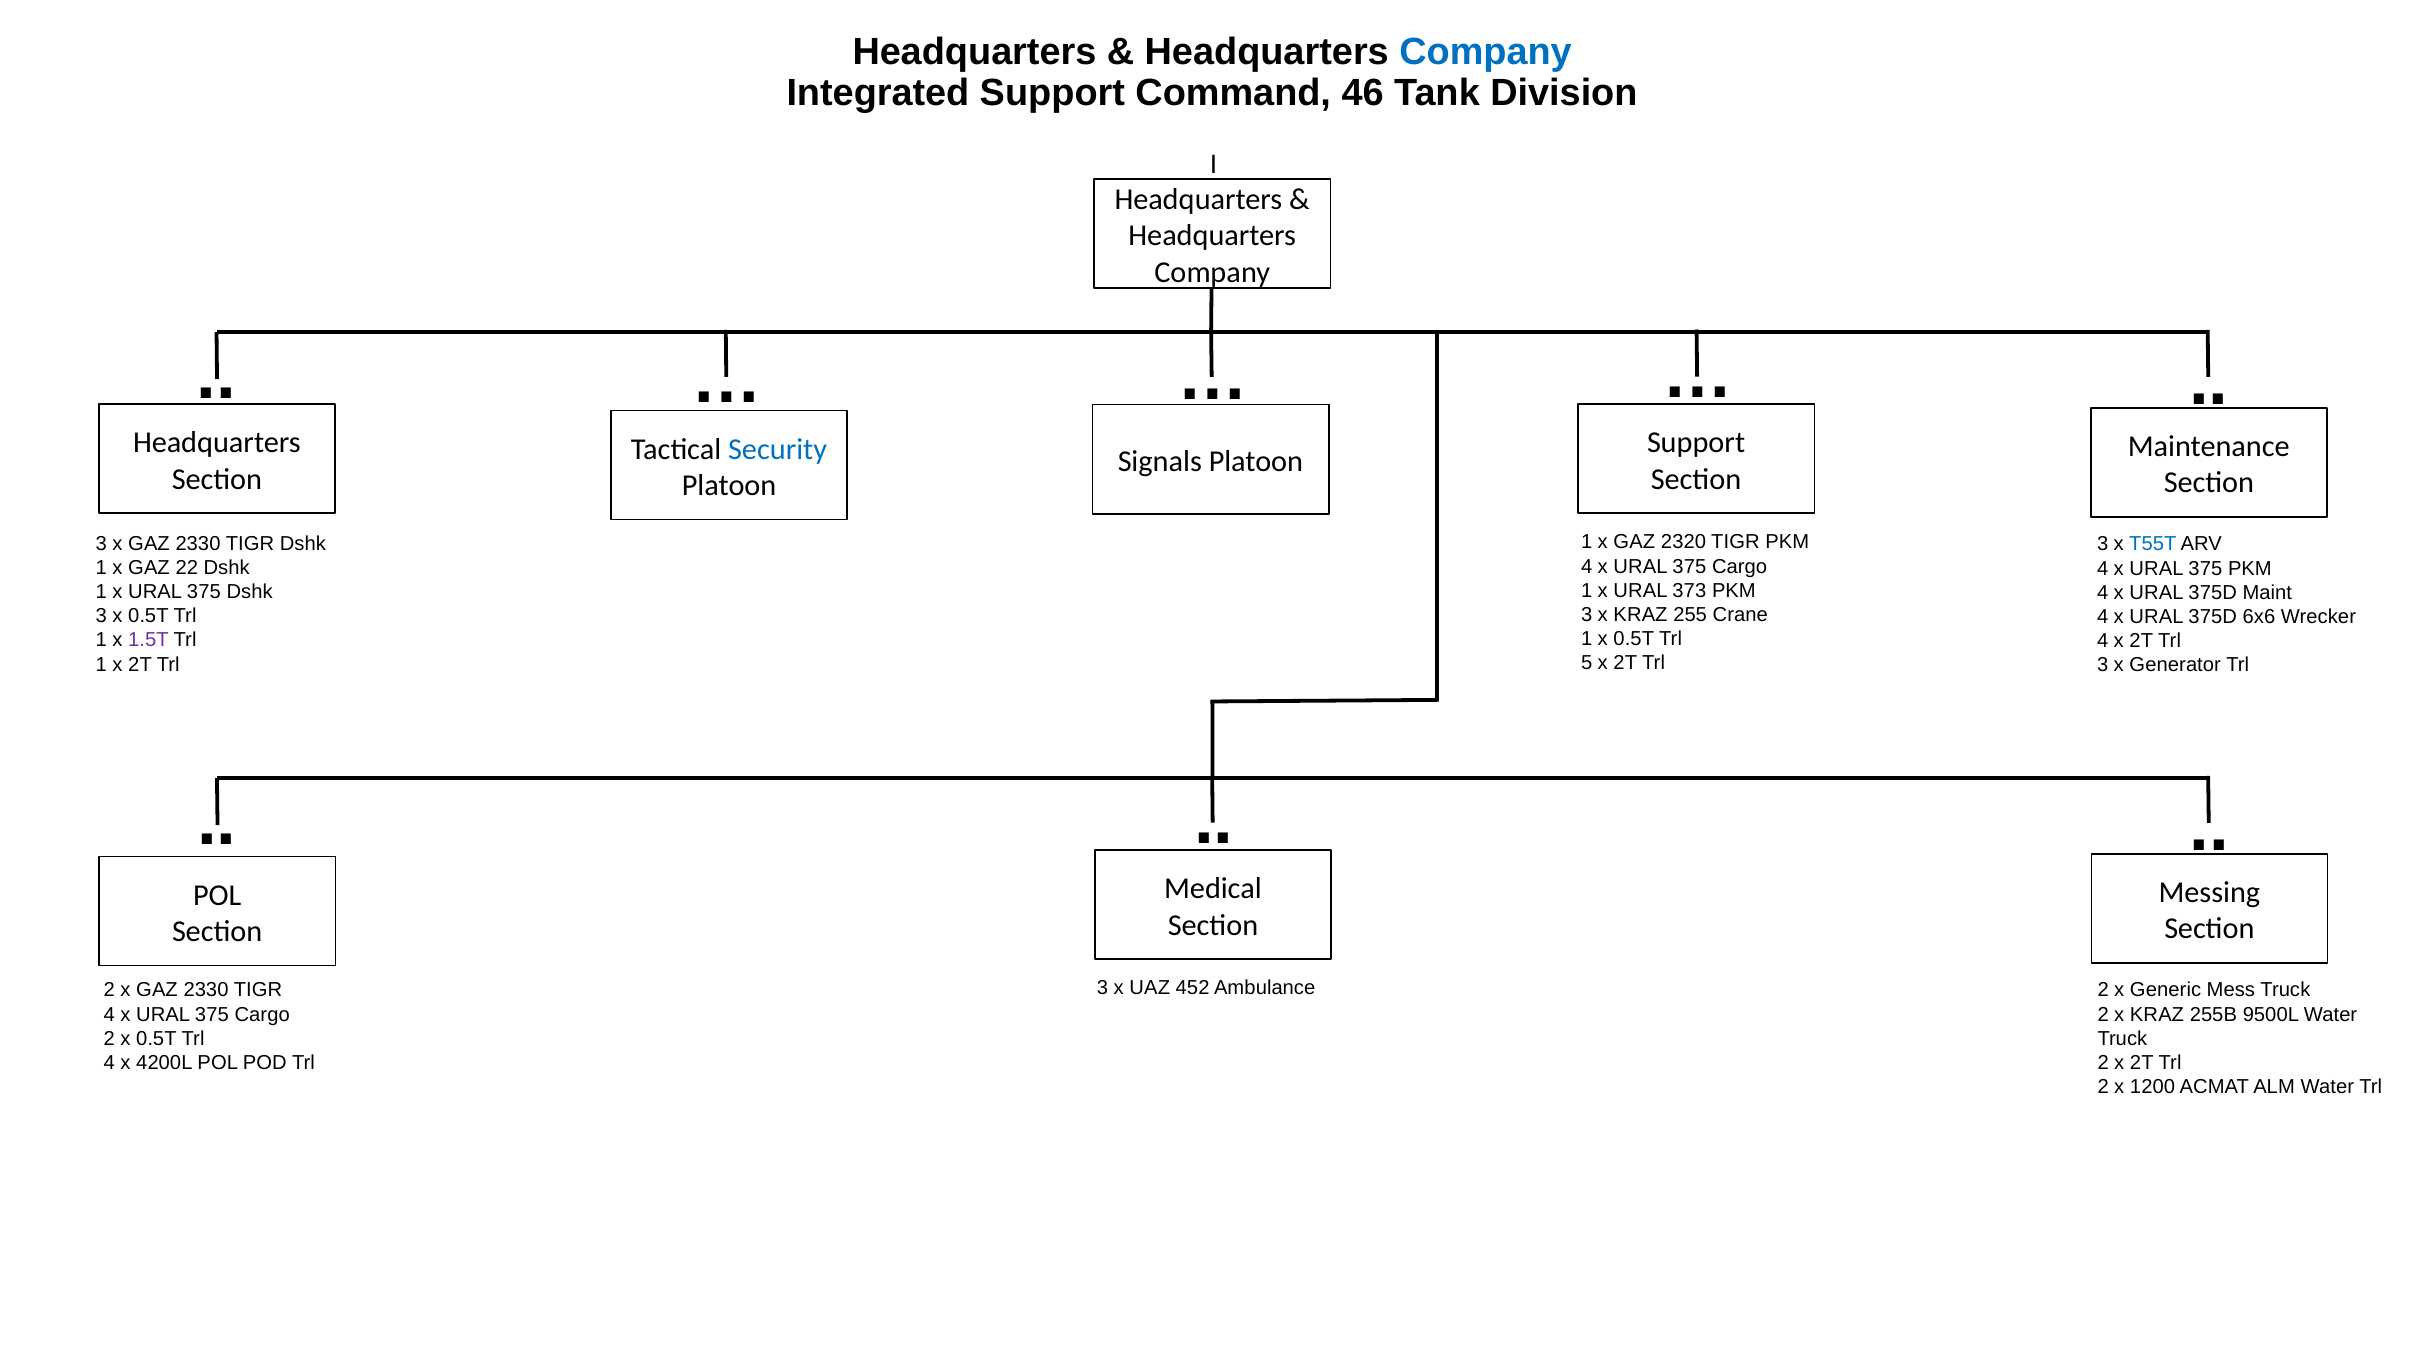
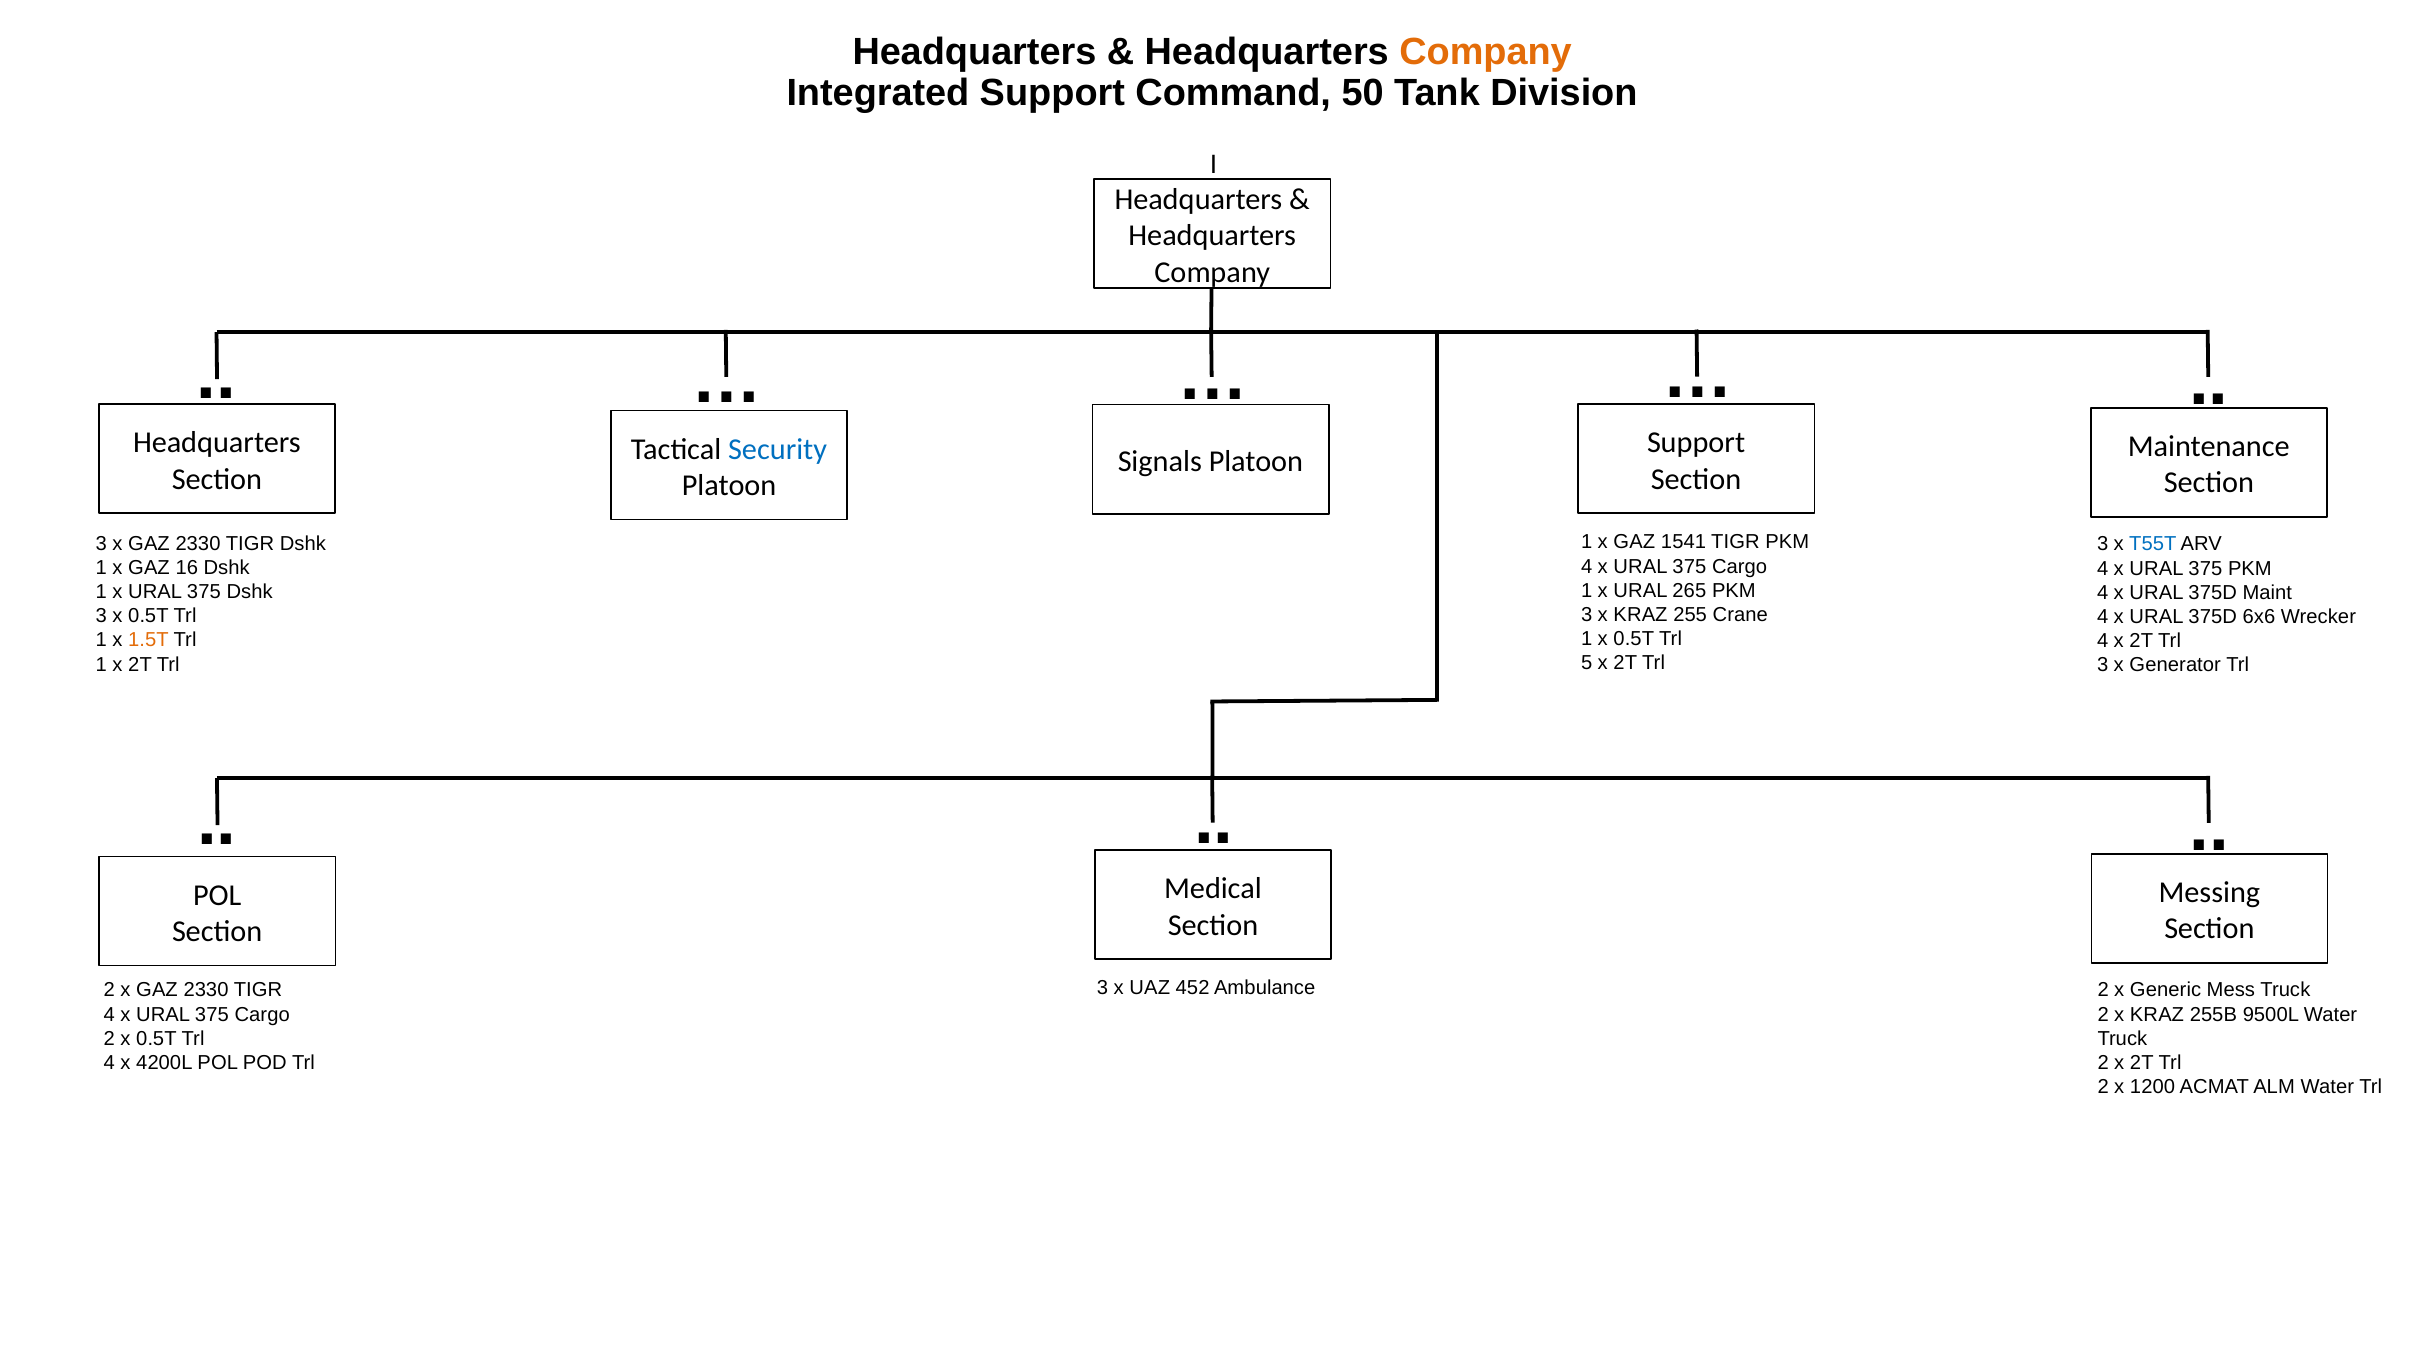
Company at (1486, 52) colour: blue -> orange
46: 46 -> 50
2320: 2320 -> 1541
22: 22 -> 16
373: 373 -> 265
1.5T colour: purple -> orange
